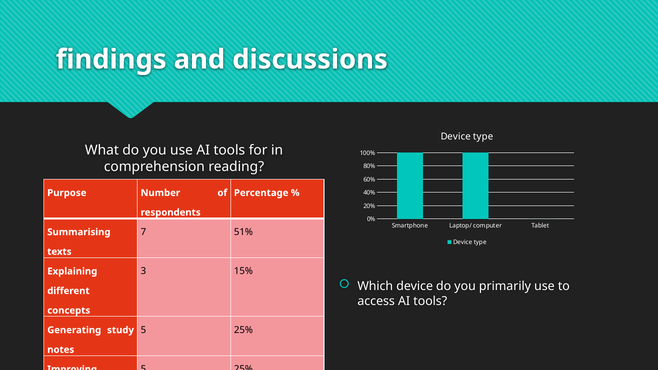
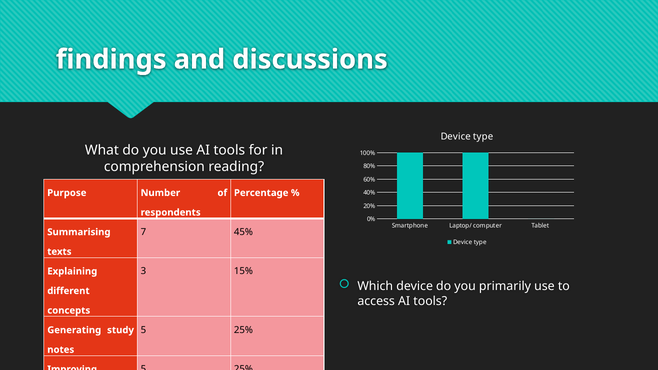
51%: 51% -> 45%
